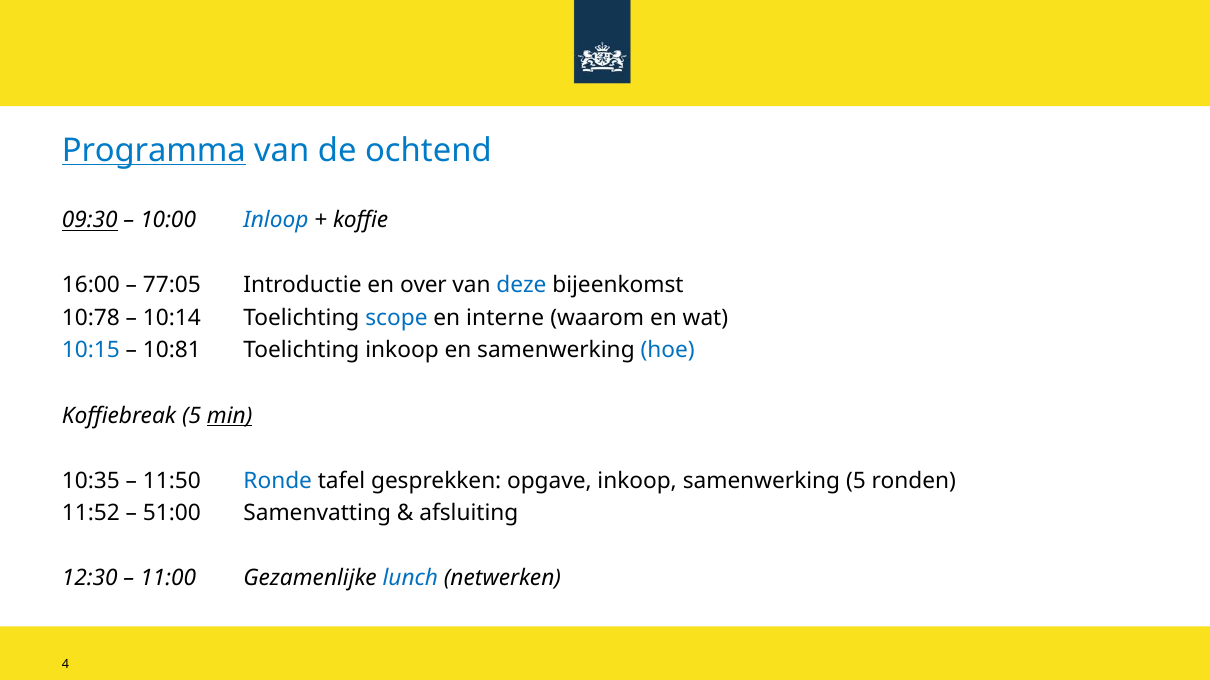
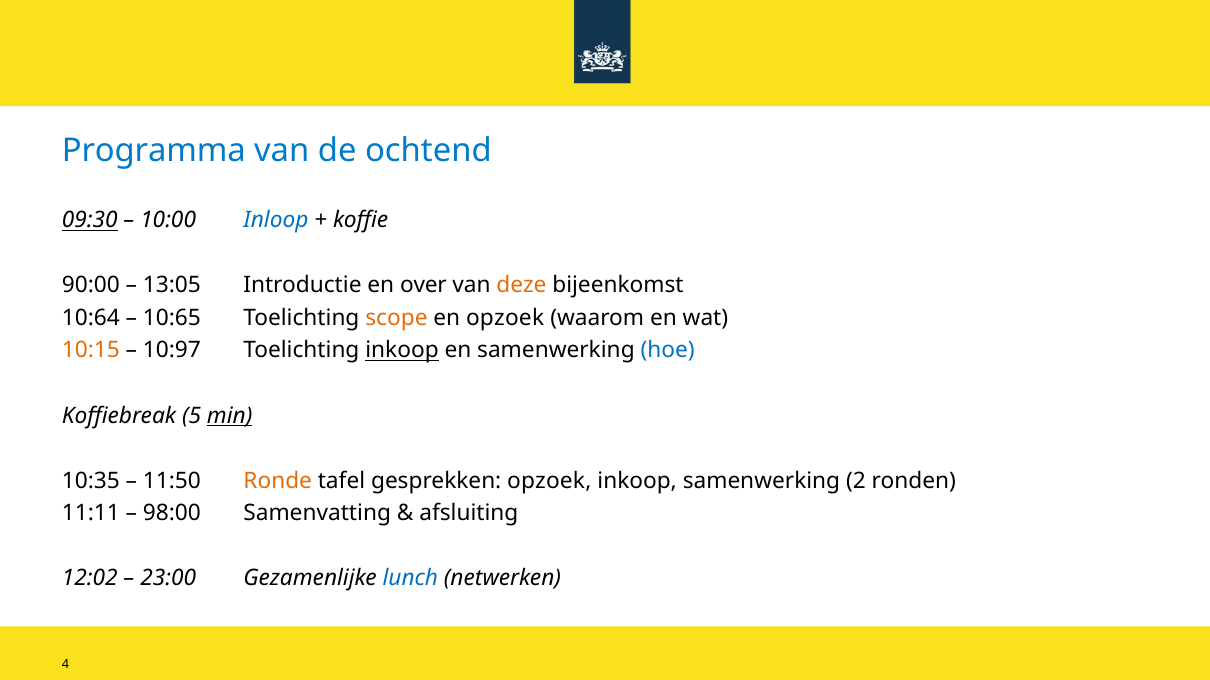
Programma underline: present -> none
16:00: 16:00 -> 90:00
77:05: 77:05 -> 13:05
deze colour: blue -> orange
10:78: 10:78 -> 10:64
10:14: 10:14 -> 10:65
scope colour: blue -> orange
en interne: interne -> opzoek
10:15 colour: blue -> orange
10:81: 10:81 -> 10:97
inkoop at (402, 351) underline: none -> present
Ronde colour: blue -> orange
gesprekken opgave: opgave -> opzoek
samenwerking 5: 5 -> 2
11:52: 11:52 -> 11:11
51:00: 51:00 -> 98:00
12:30: 12:30 -> 12:02
11:00: 11:00 -> 23:00
